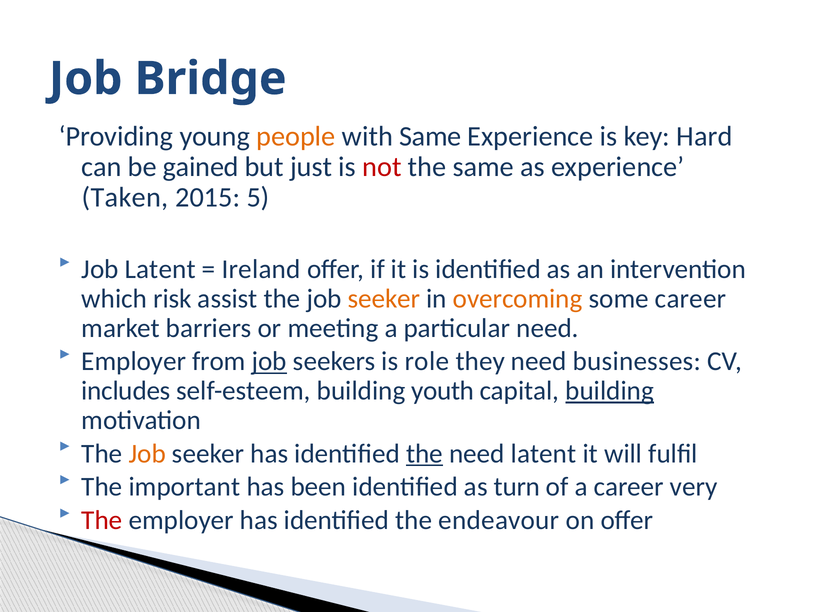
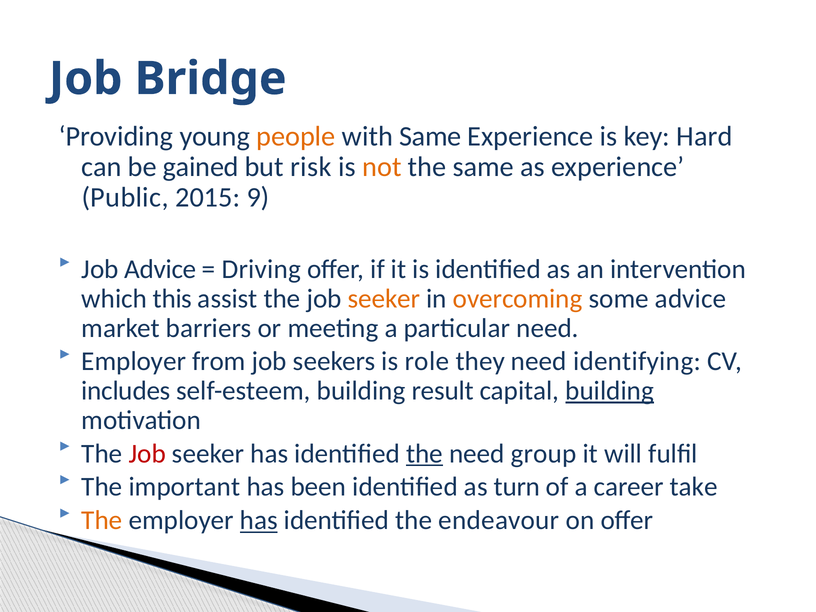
just: just -> risk
not colour: red -> orange
Taken: Taken -> Public
5: 5 -> 9
Job Latent: Latent -> Advice
Ireland: Ireland -> Driving
risk: risk -> this
some career: career -> advice
job at (269, 361) underline: present -> none
businesses: businesses -> identifying
youth: youth -> result
Job at (147, 454) colour: orange -> red
need latent: latent -> group
very: very -> take
The at (102, 520) colour: red -> orange
has at (259, 520) underline: none -> present
